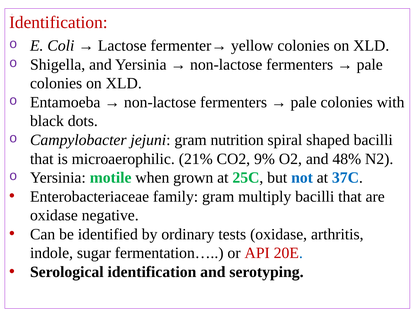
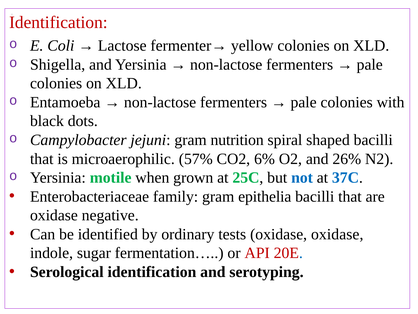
21%: 21% -> 57%
9%: 9% -> 6%
48%: 48% -> 26%
multiply: multiply -> epithelia
oxidase arthritis: arthritis -> oxidase
